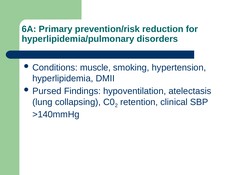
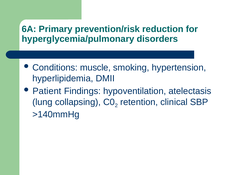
hyperlipidemia/pulmonary: hyperlipidemia/pulmonary -> hyperglycemia/pulmonary
Pursed: Pursed -> Patient
